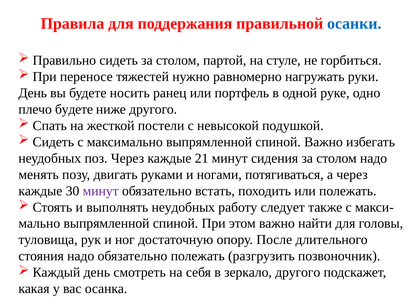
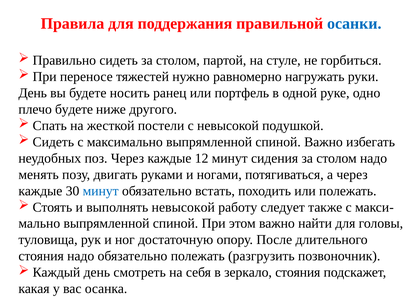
21: 21 -> 12
минут at (101, 191) colour: purple -> blue
выполнять неудобных: неудобных -> невысокой
зеркало другого: другого -> стояния
